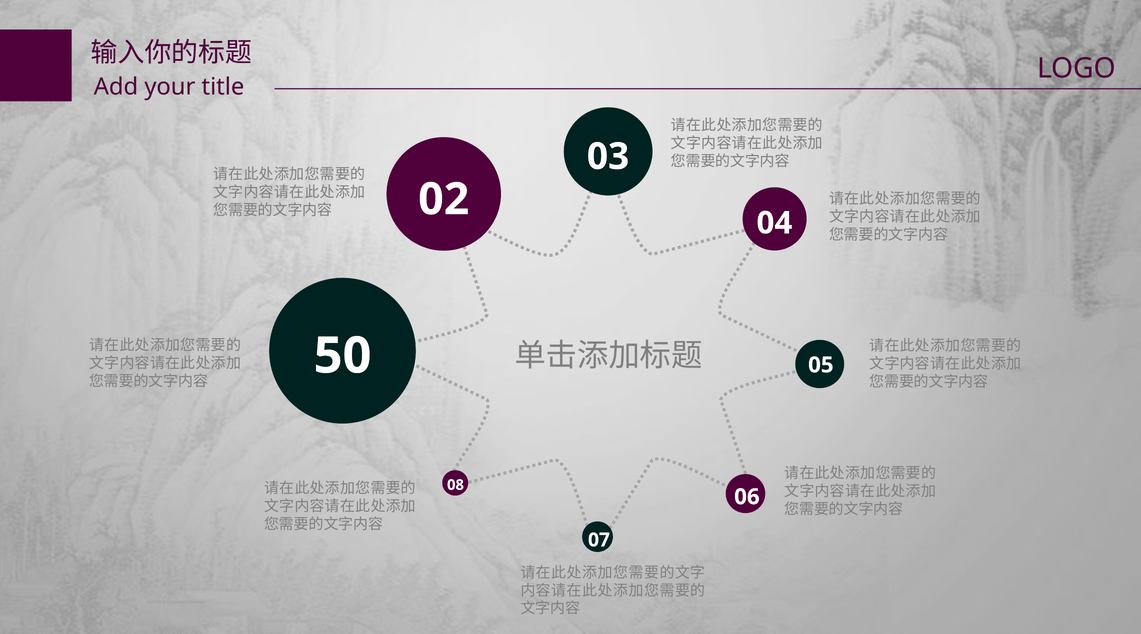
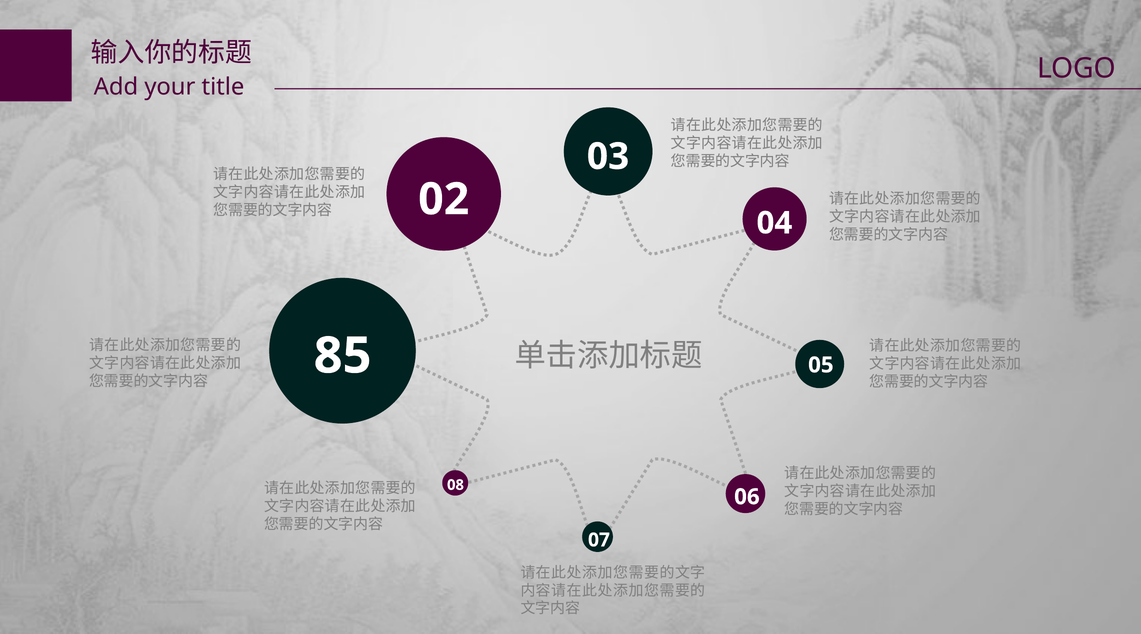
50: 50 -> 85
